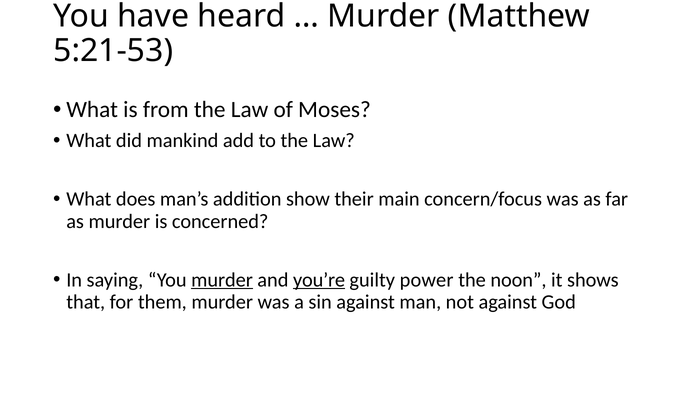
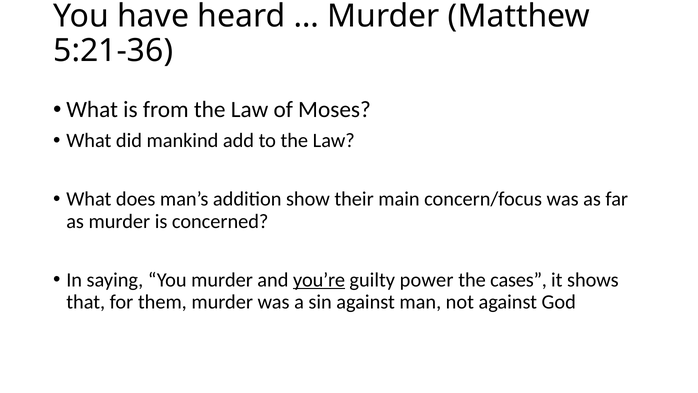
5:21-53: 5:21-53 -> 5:21-36
murder at (222, 280) underline: present -> none
noon: noon -> cases
